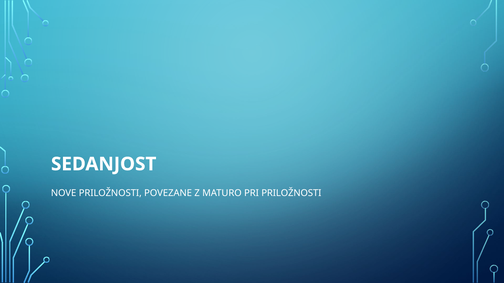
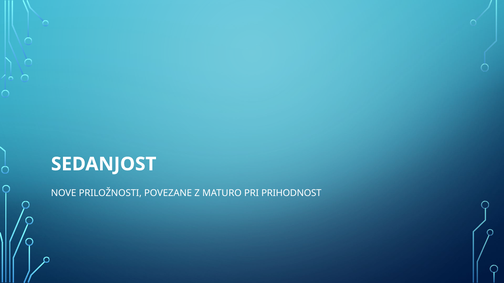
PRI PRILOŽNOSTI: PRILOŽNOSTI -> PRIHODNOST
